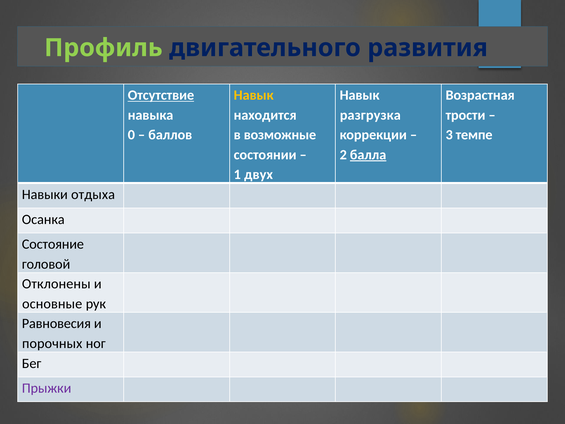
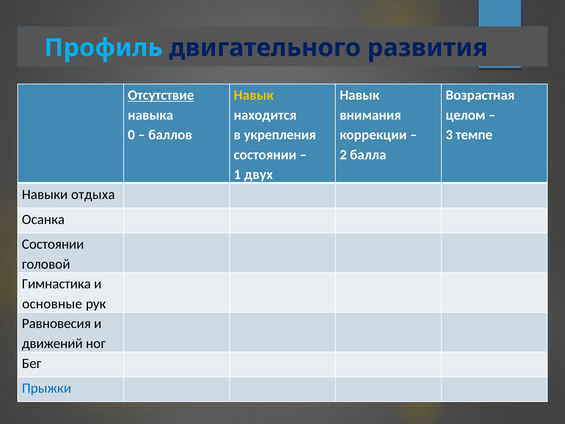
Профиль colour: light green -> light blue
разгрузка: разгрузка -> внимания
трости: трости -> целом
возможные: возможные -> укрепления
балла underline: present -> none
Состояние at (53, 244): Состояние -> Состоянии
Отклонены: Отклонены -> Гимнастика
порочных: порочных -> движений
Прыжки colour: purple -> blue
